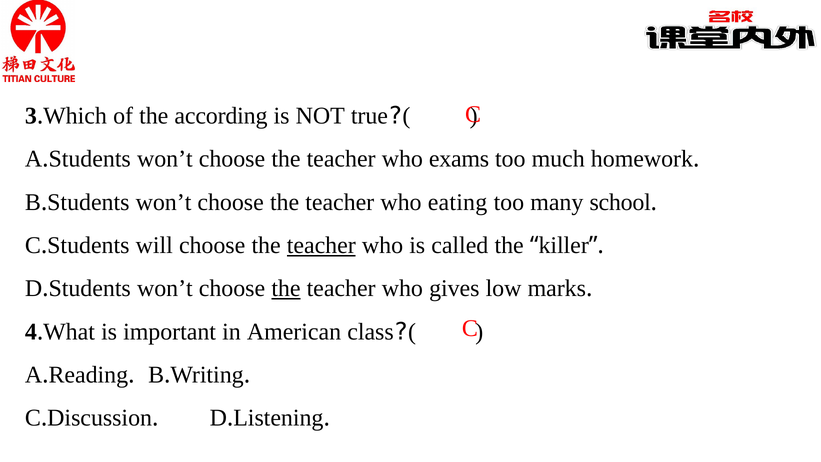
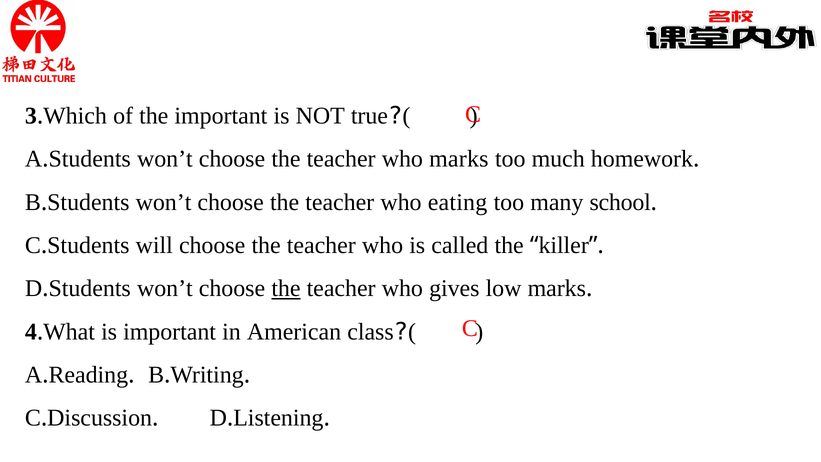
the according: according -> important
who exams: exams -> marks
teacher at (321, 245) underline: present -> none
